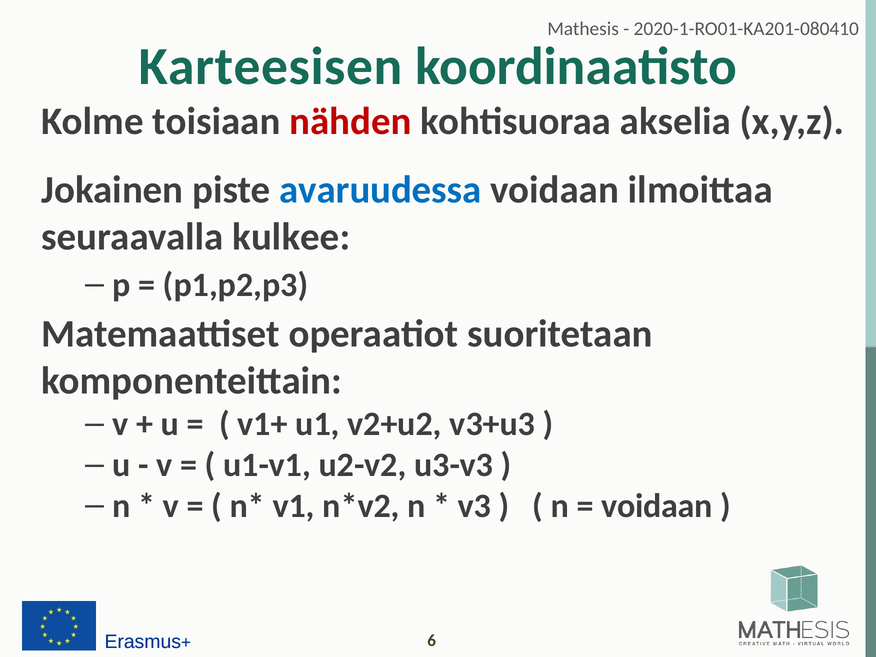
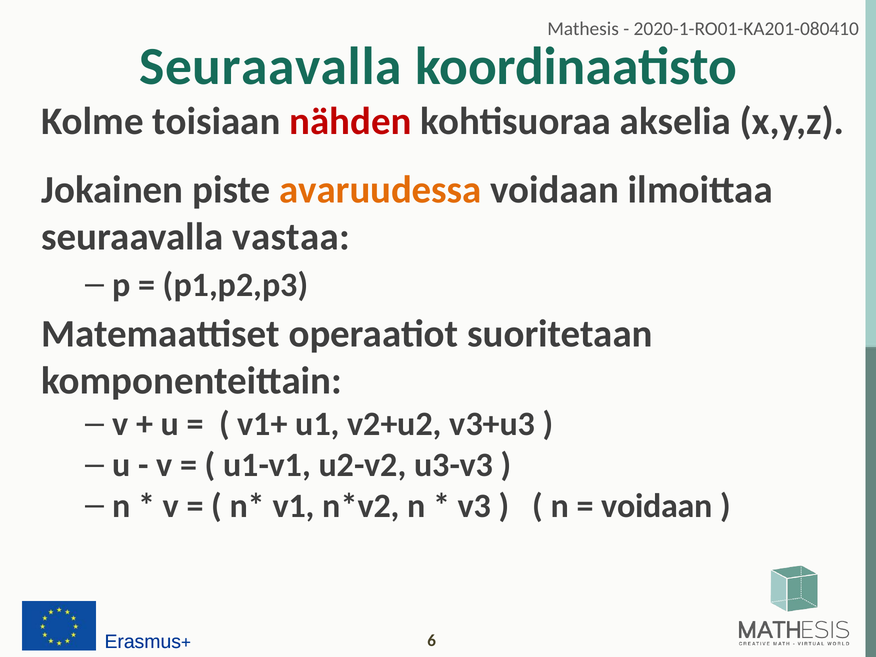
Karteesisen at (270, 67): Karteesisen -> Seuraavalla
avaruudessa colour: blue -> orange
kulkee: kulkee -> vastaa
